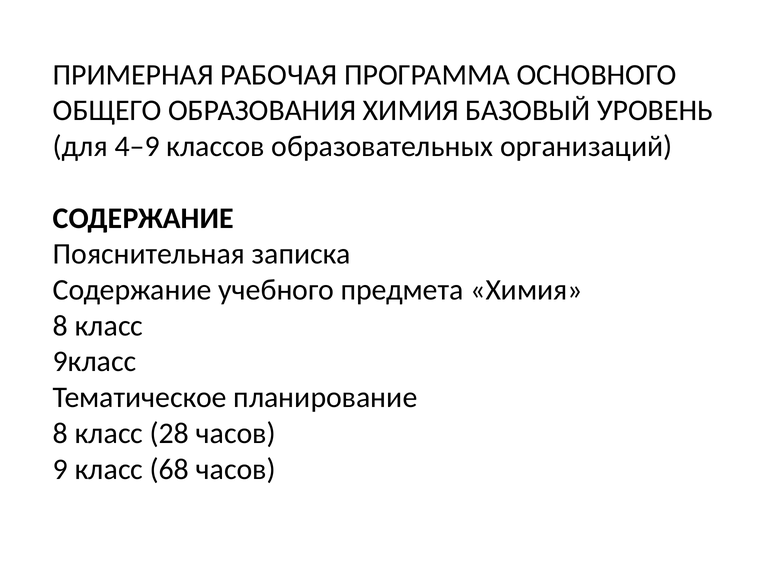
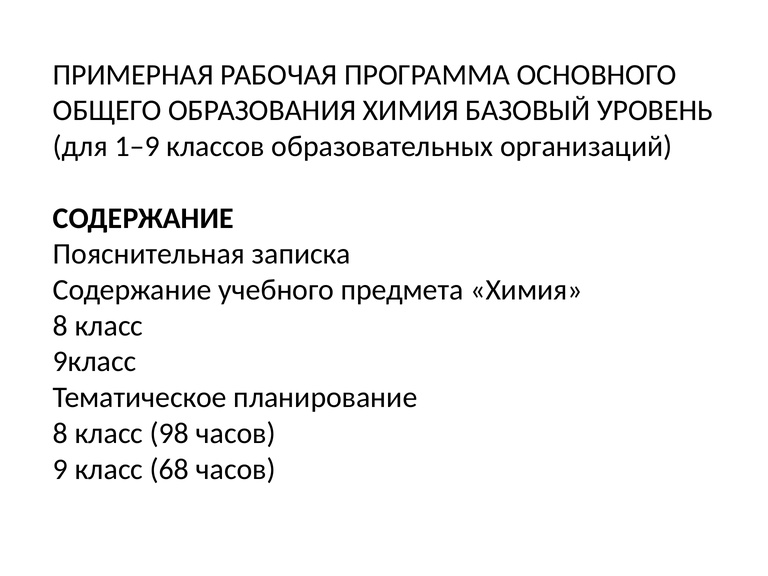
4–9: 4–9 -> 1–9
28: 28 -> 98
